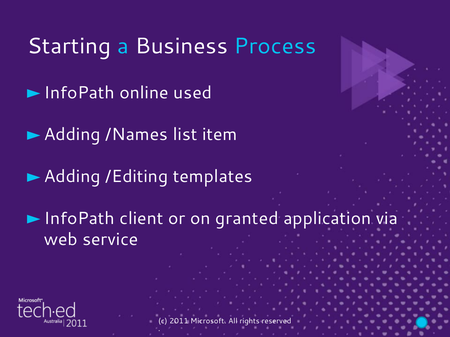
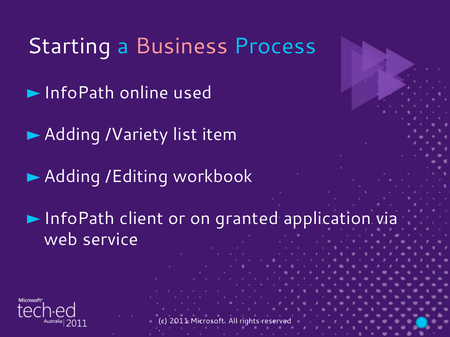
Business colour: white -> pink
/Names: /Names -> /Variety
templates: templates -> workbook
